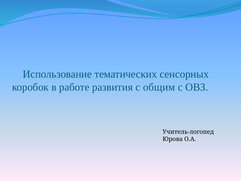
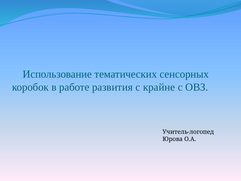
общим: общим -> крайне
